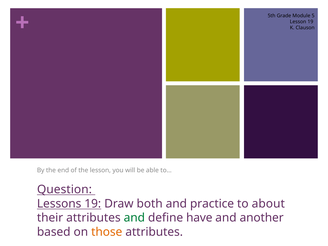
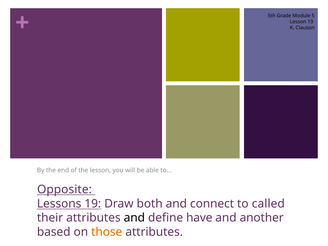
Question: Question -> Opposite
practice: practice -> connect
about: about -> called
and at (134, 218) colour: green -> black
